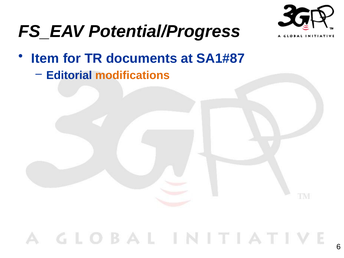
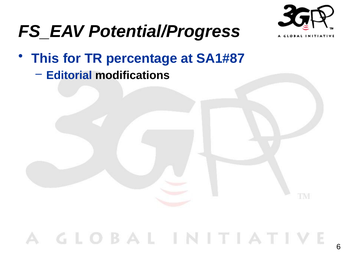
Item: Item -> This
documents: documents -> percentage
modifications colour: orange -> black
